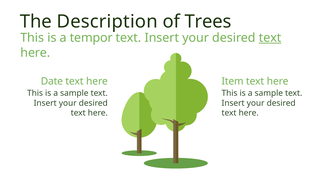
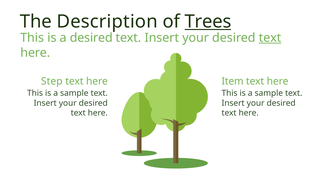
Trees underline: none -> present
a tempor: tempor -> desired
Date: Date -> Step
